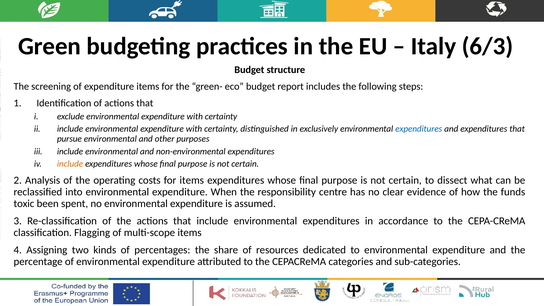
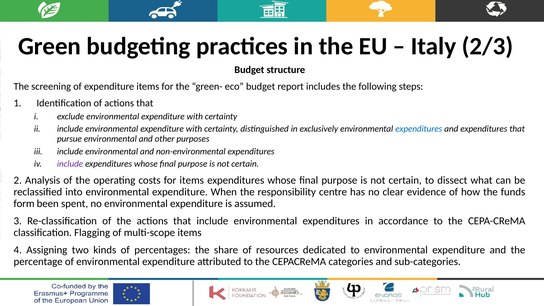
6/3: 6/3 -> 2/3
include at (70, 164) colour: orange -> purple
toxic: toxic -> form
